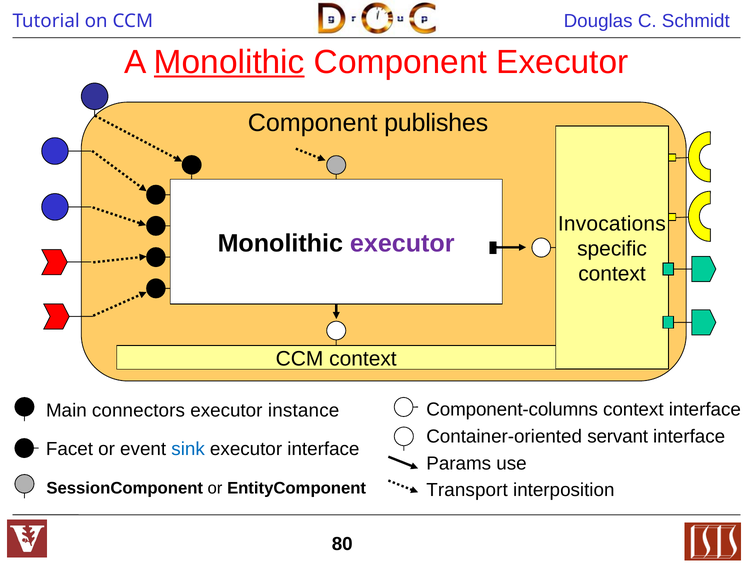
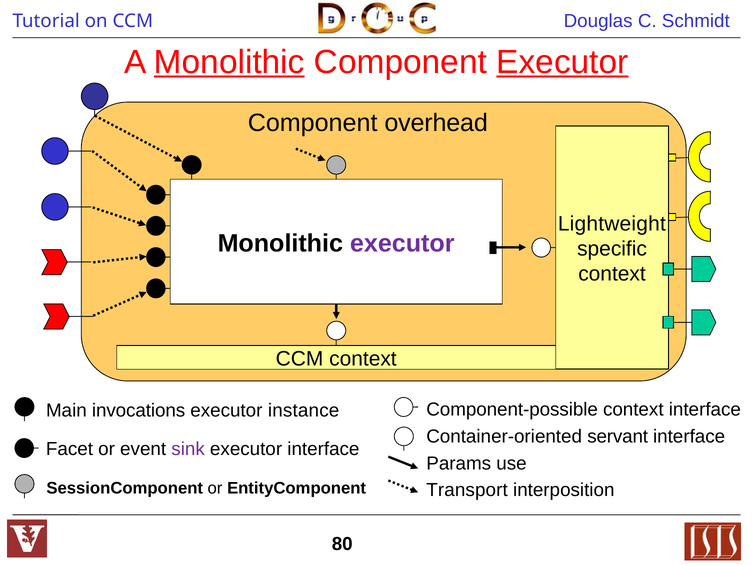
Executor at (562, 62) underline: none -> present
publishes: publishes -> overhead
Invocations: Invocations -> Lightweight
Component-columns: Component-columns -> Component-possible
connectors: connectors -> invocations
sink colour: blue -> purple
